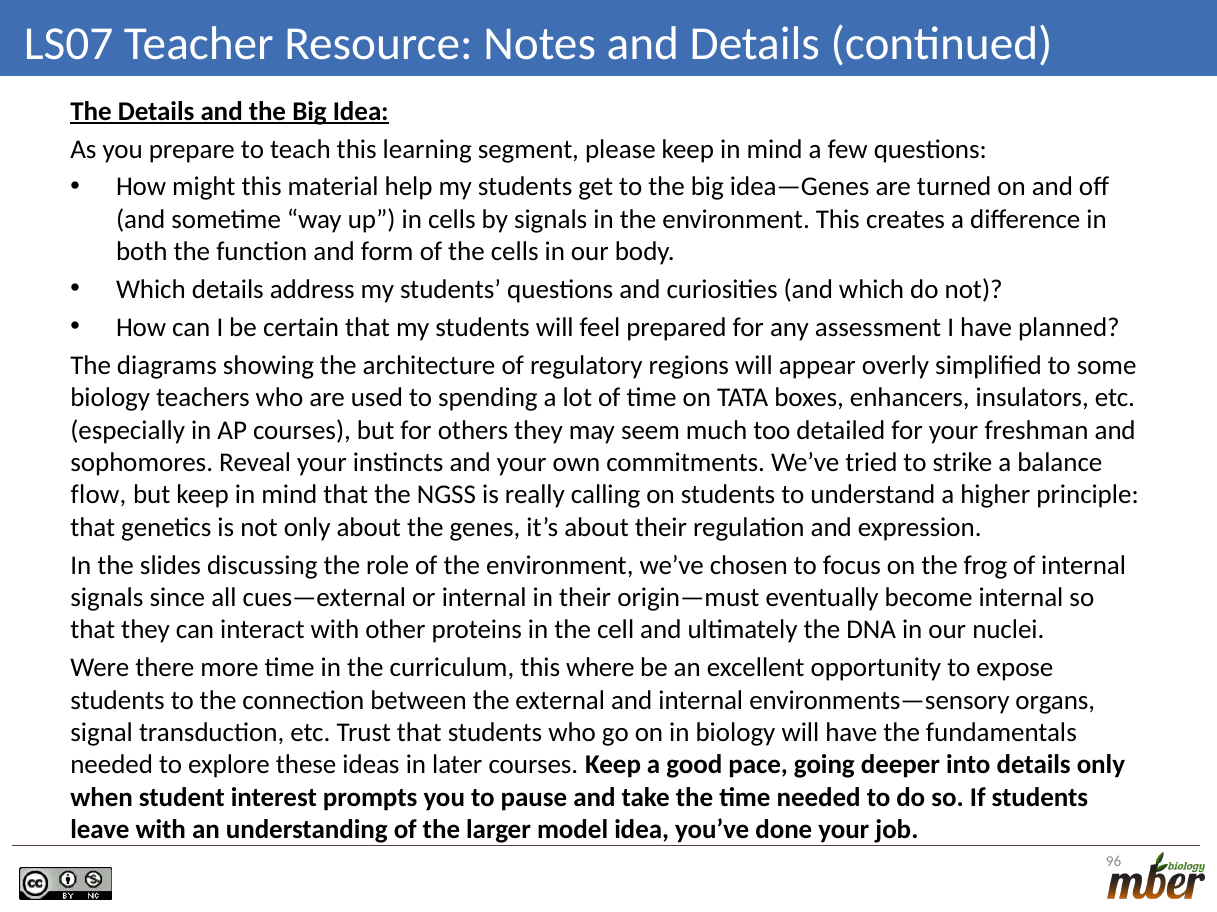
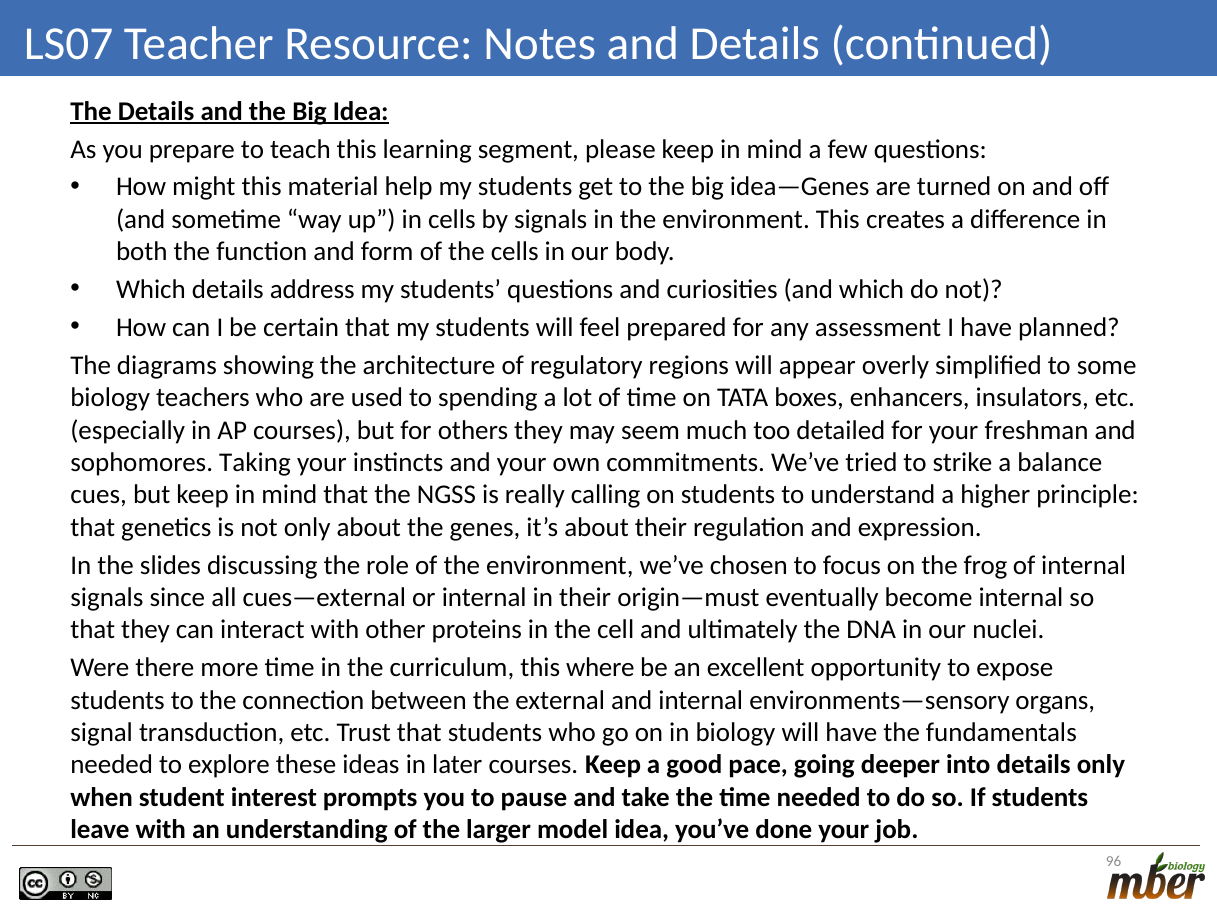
Reveal: Reveal -> Taking
flow: flow -> cues
